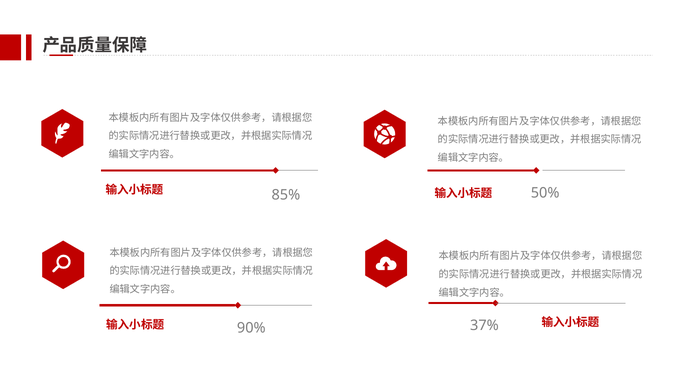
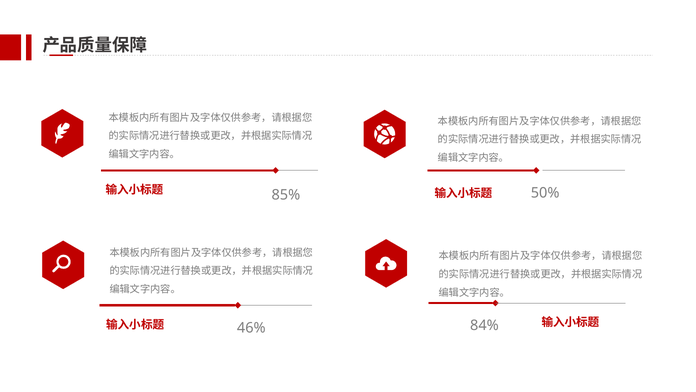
37%: 37% -> 84%
90%: 90% -> 46%
